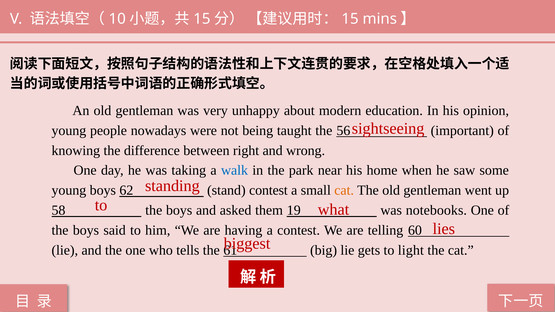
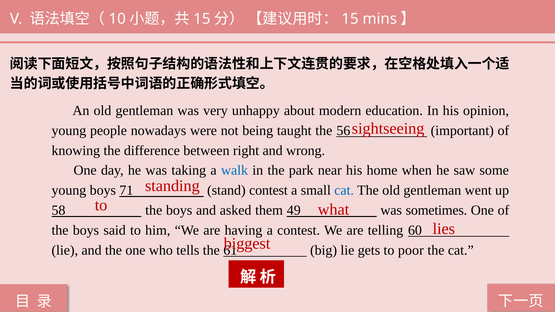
62: 62 -> 71
cat at (344, 190) colour: orange -> blue
19: 19 -> 49
notebooks: notebooks -> sometimes
light: light -> poor
